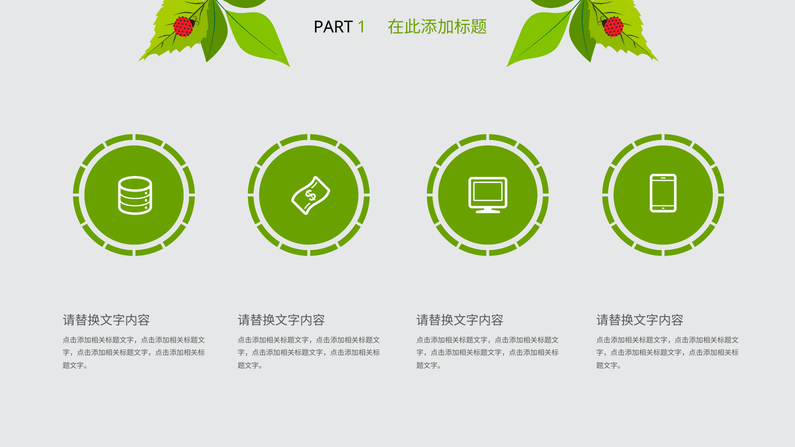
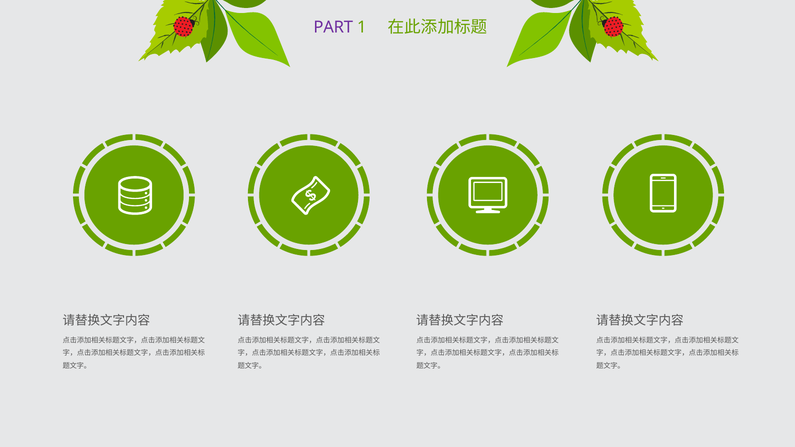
PART colour: black -> purple
